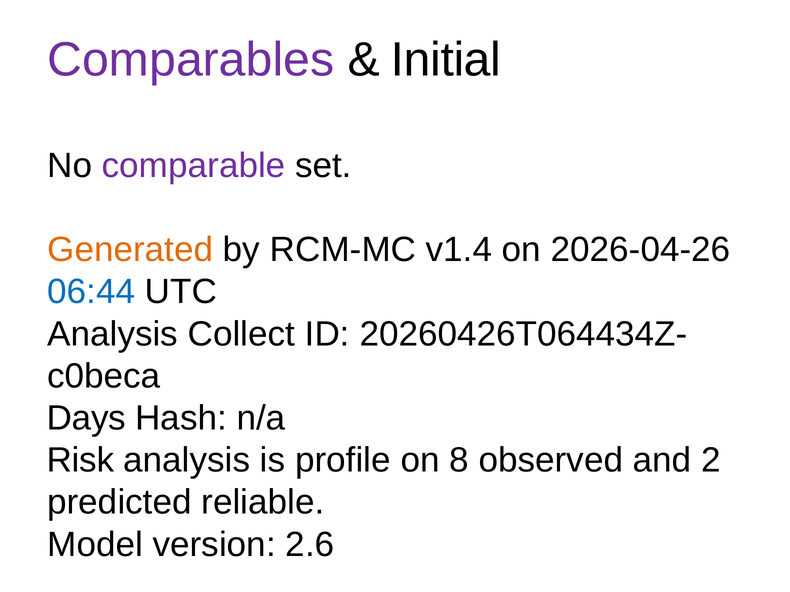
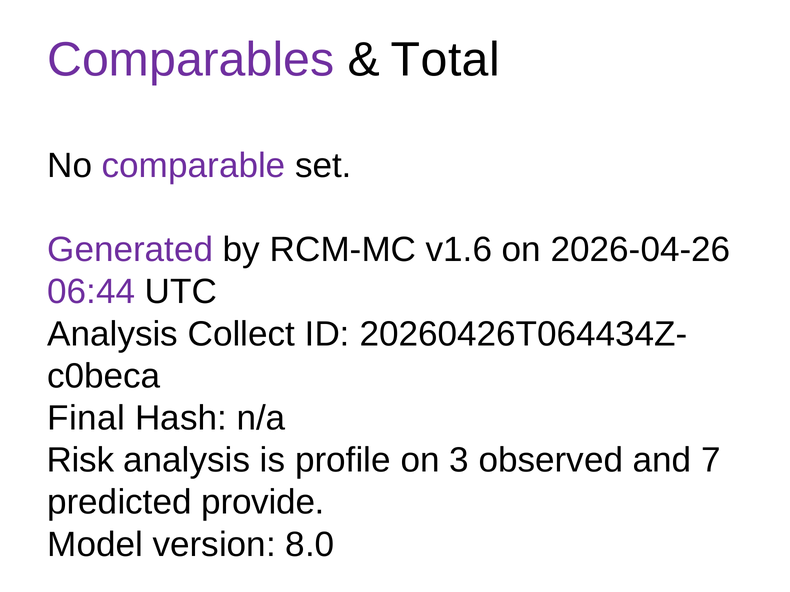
Initial: Initial -> Total
Generated colour: orange -> purple
v1.4: v1.4 -> v1.6
06:44 colour: blue -> purple
Days: Days -> Final
8: 8 -> 3
2: 2 -> 7
reliable: reliable -> provide
2.6: 2.6 -> 8.0
